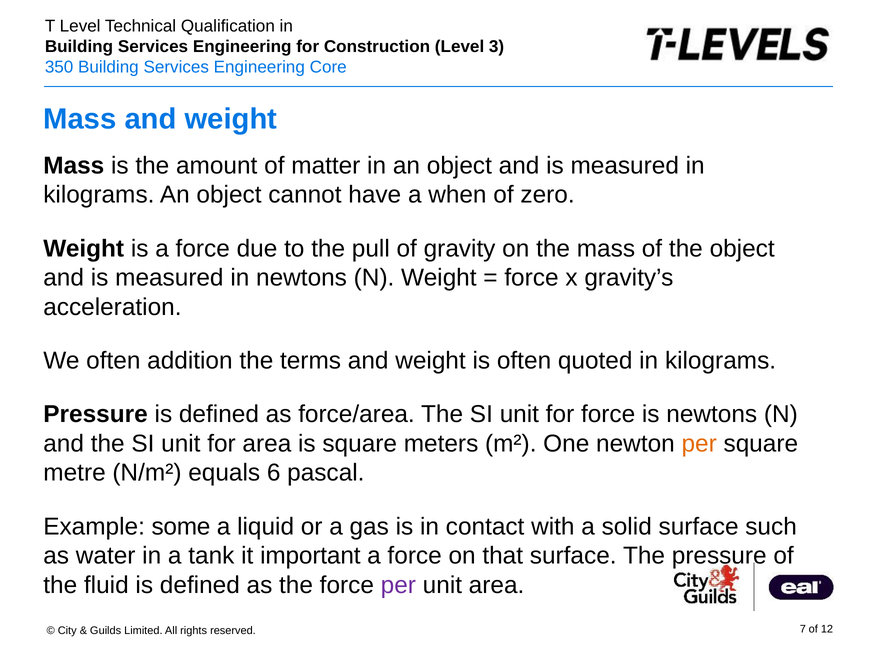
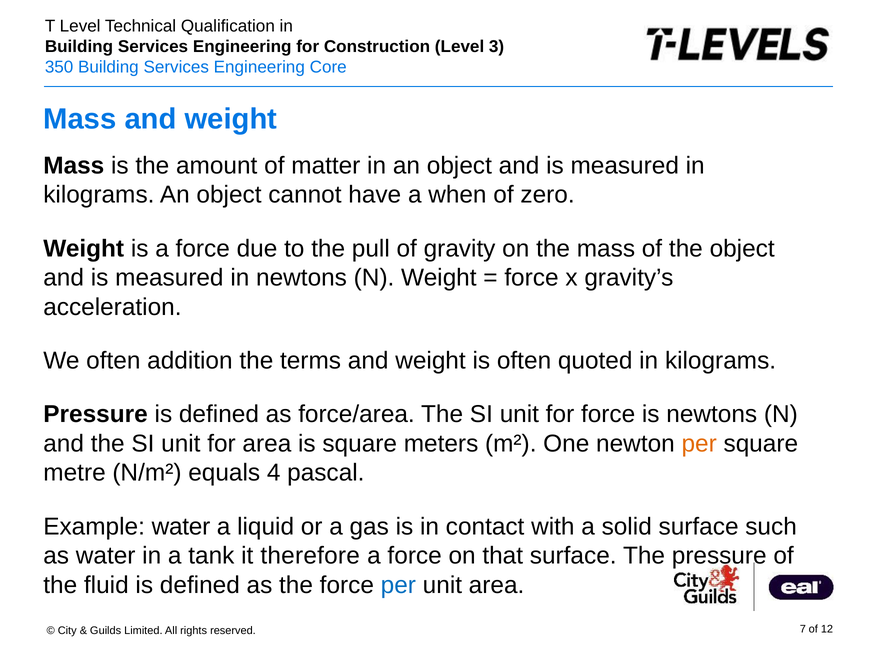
6: 6 -> 4
Example some: some -> water
important: important -> therefore
per at (398, 585) colour: purple -> blue
